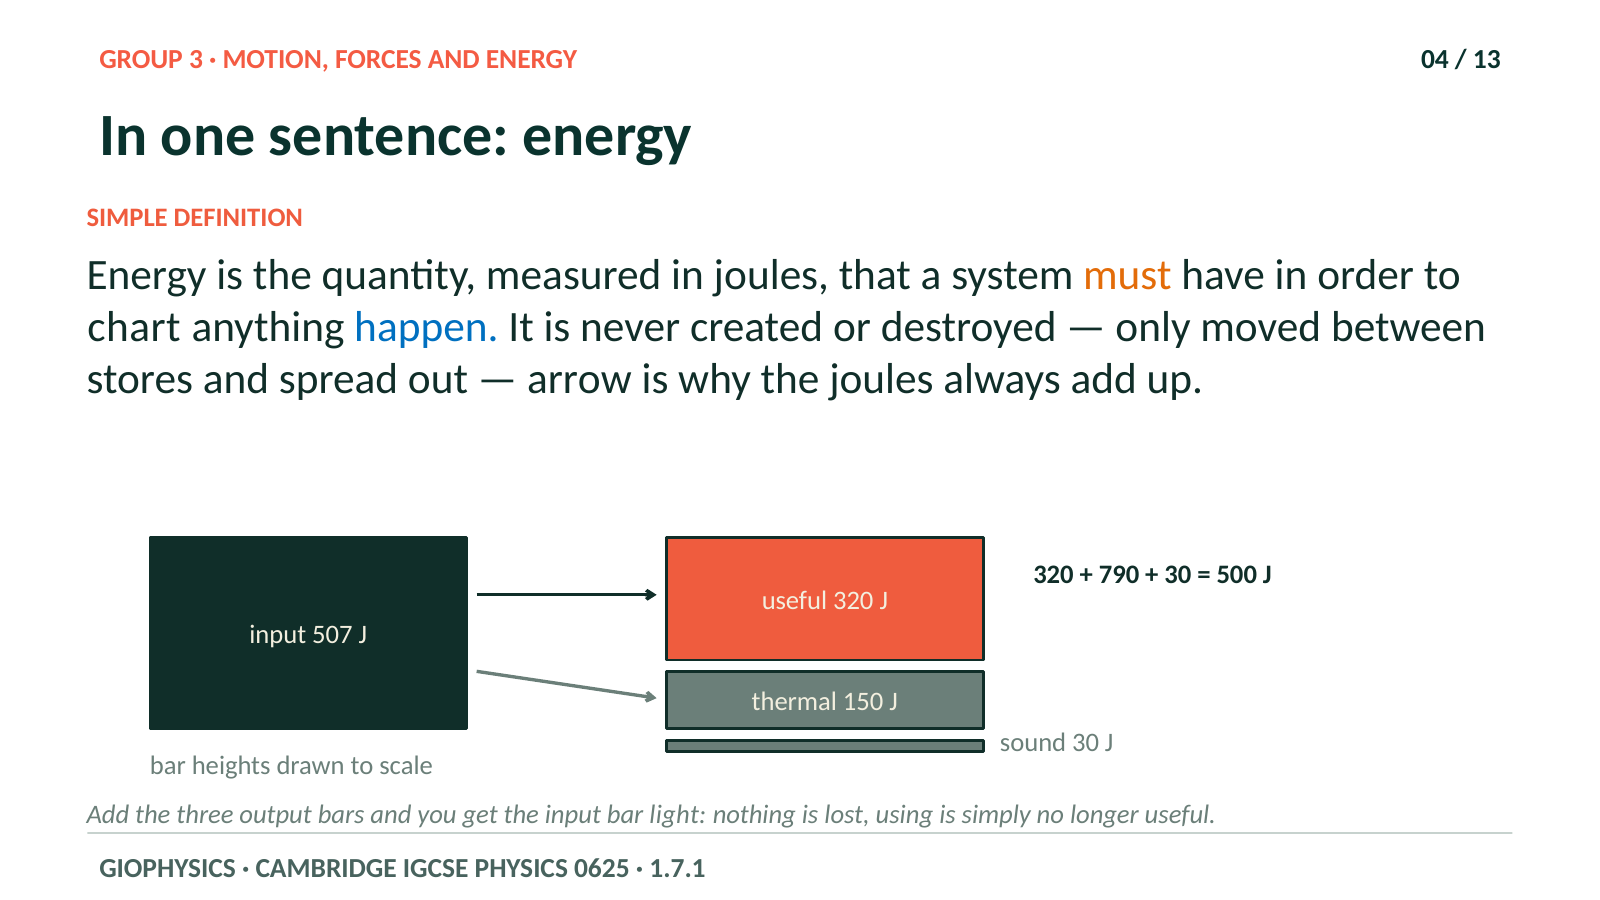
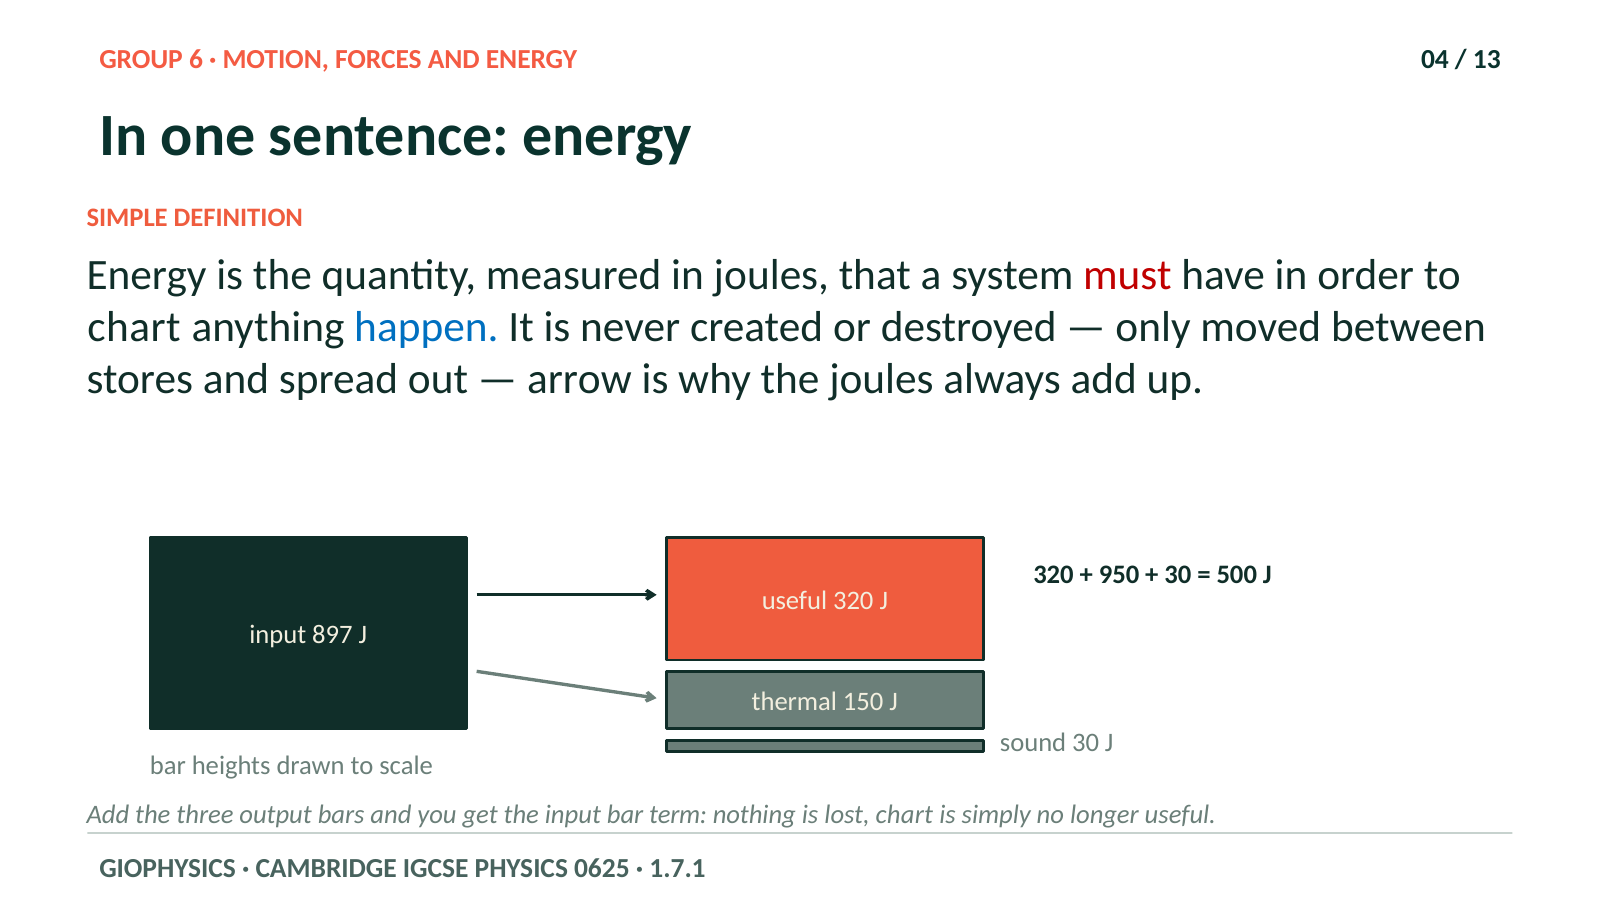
3: 3 -> 6
must colour: orange -> red
790: 790 -> 950
507: 507 -> 897
light: light -> term
lost using: using -> chart
